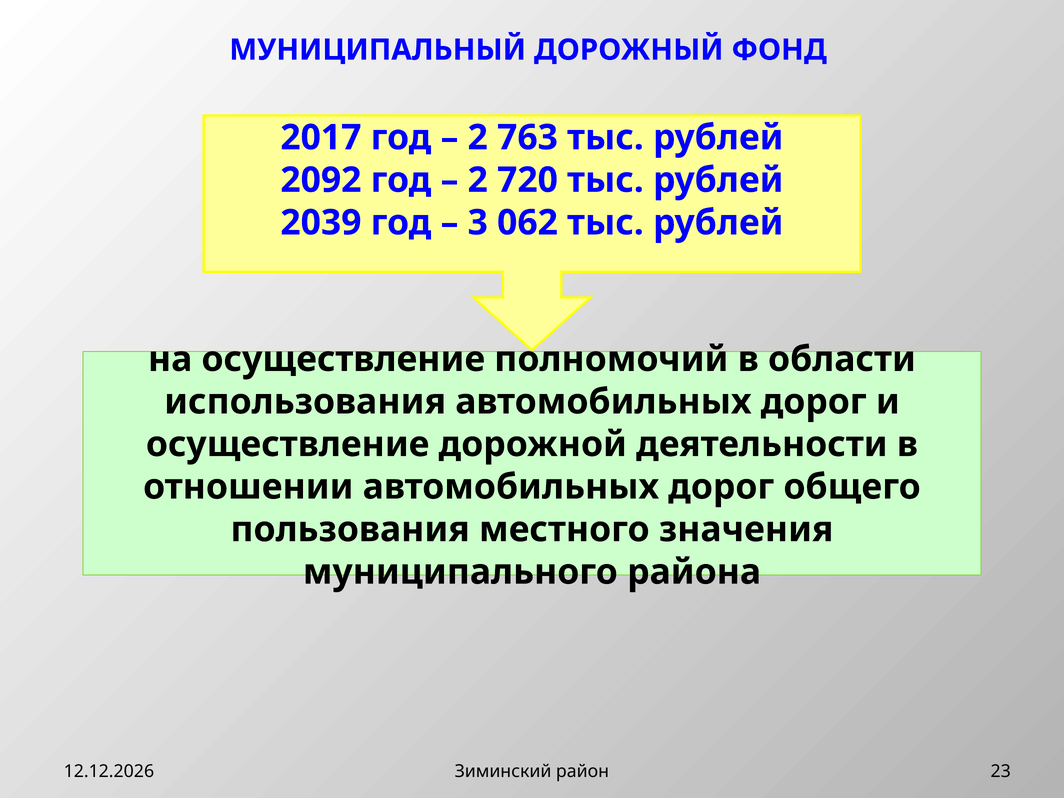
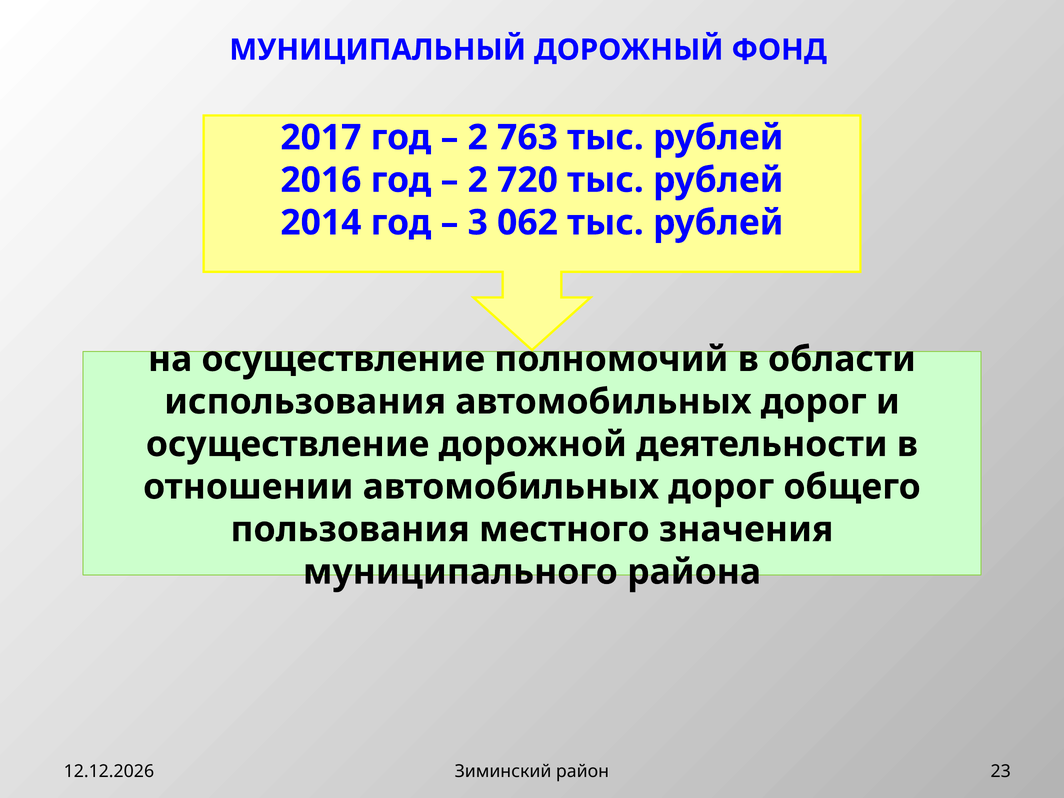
2092: 2092 -> 2016
2039: 2039 -> 2014
